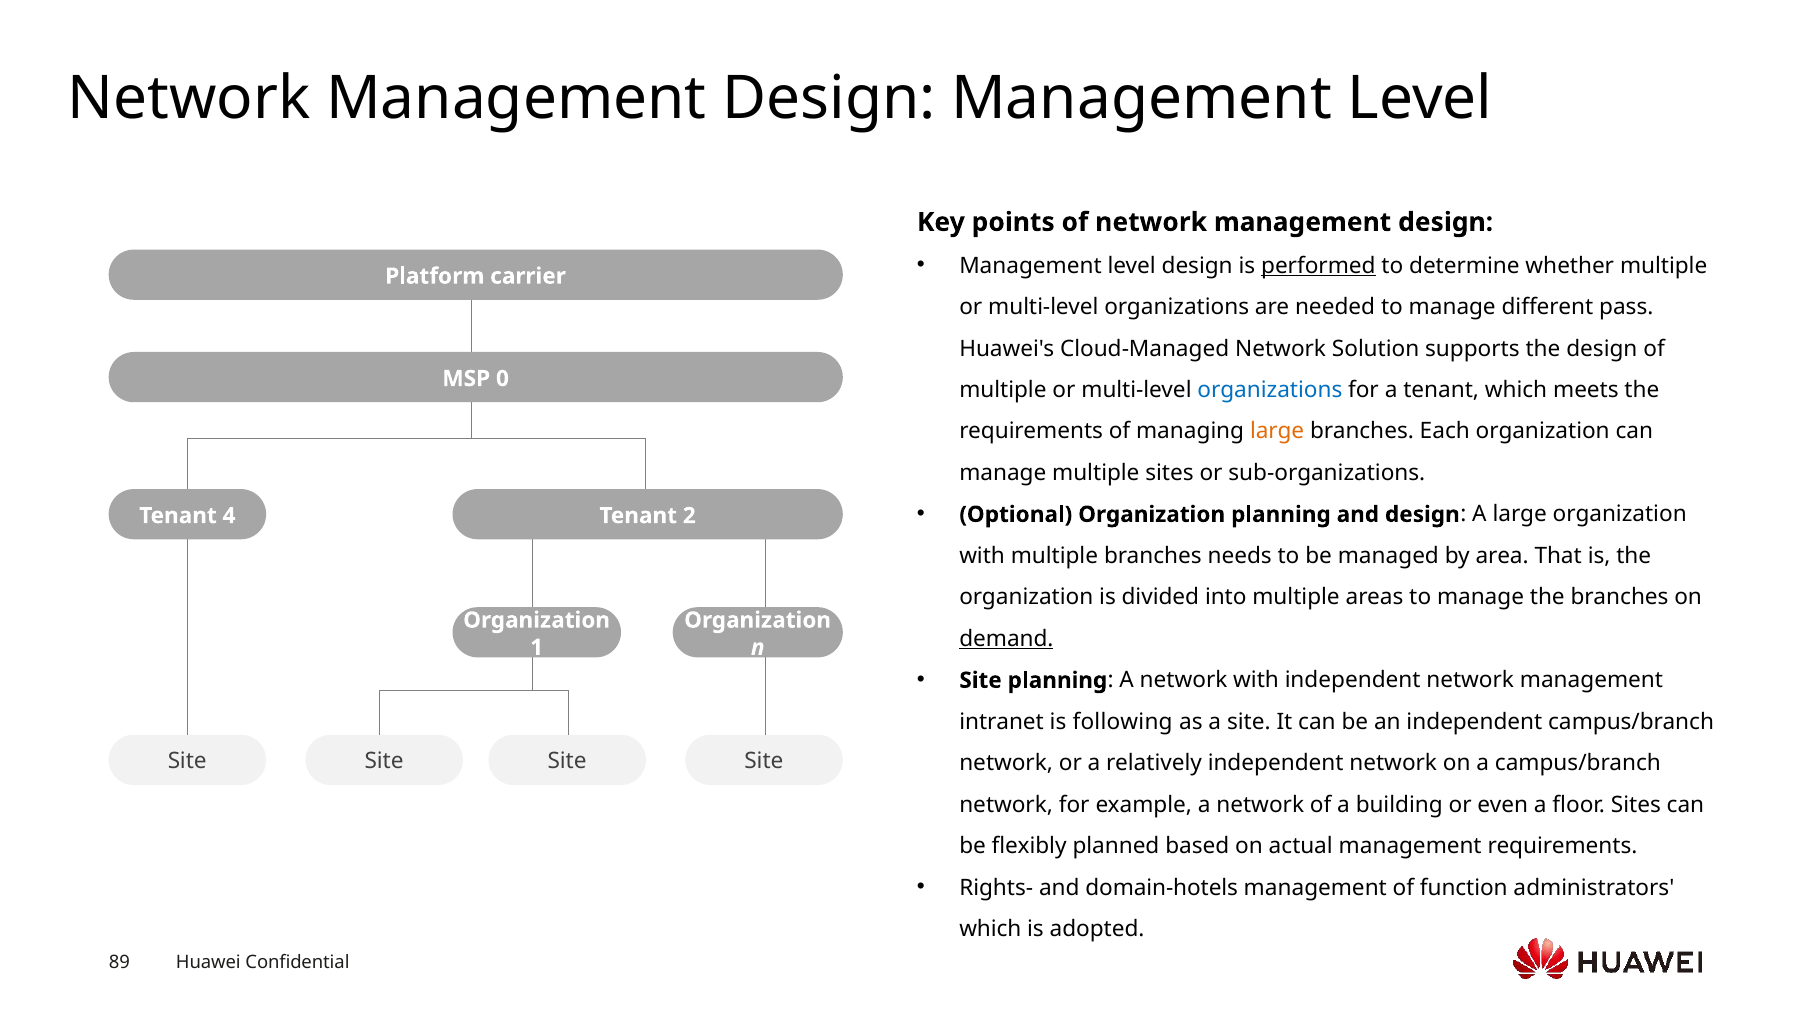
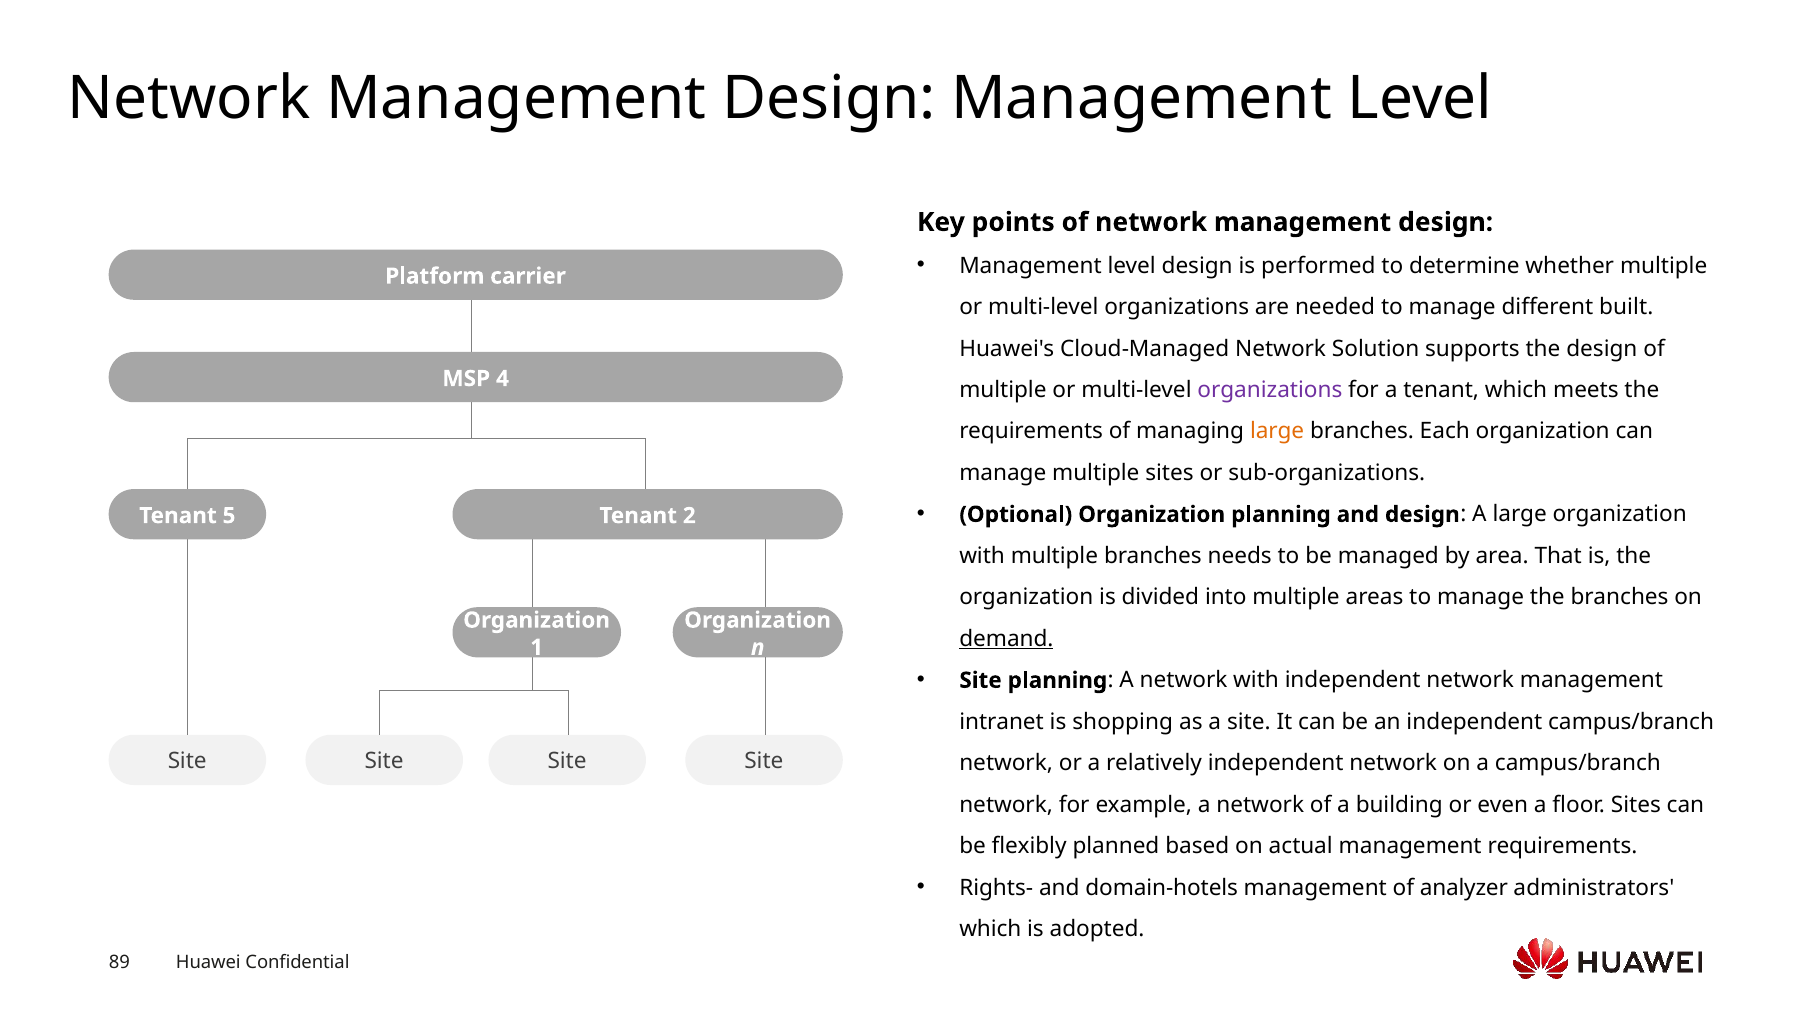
performed underline: present -> none
pass: pass -> built
0: 0 -> 4
organizations at (1270, 390) colour: blue -> purple
4: 4 -> 5
following: following -> shopping
function: function -> analyzer
